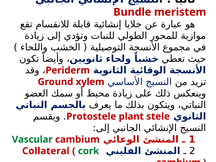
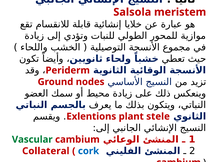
Bundle: Bundle -> Salsola
xylem: xylem -> nodes
Protostele: Protostele -> Exlentions
cork colour: green -> blue
